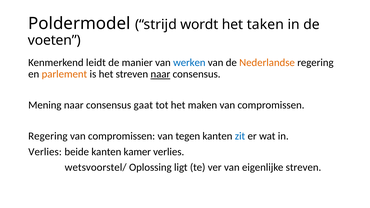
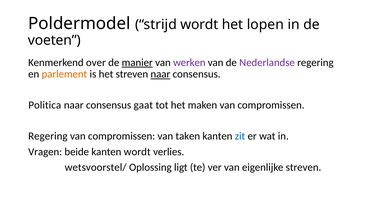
taken: taken -> lopen
leidt: leidt -> over
manier underline: none -> present
werken colour: blue -> purple
Nederlandse colour: orange -> purple
Mening: Mening -> Politica
tegen: tegen -> taken
Verlies at (45, 152): Verlies -> Vragen
kanten kamer: kamer -> wordt
